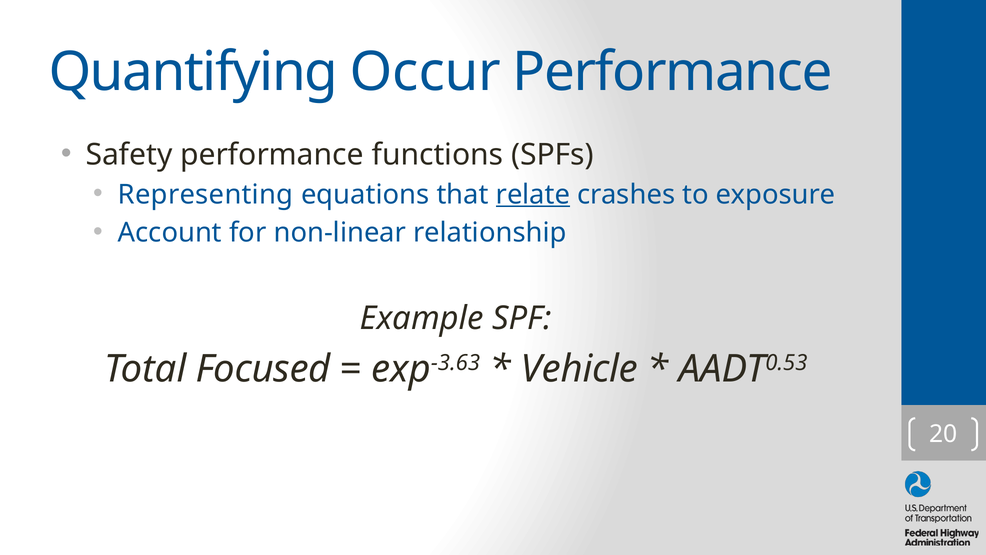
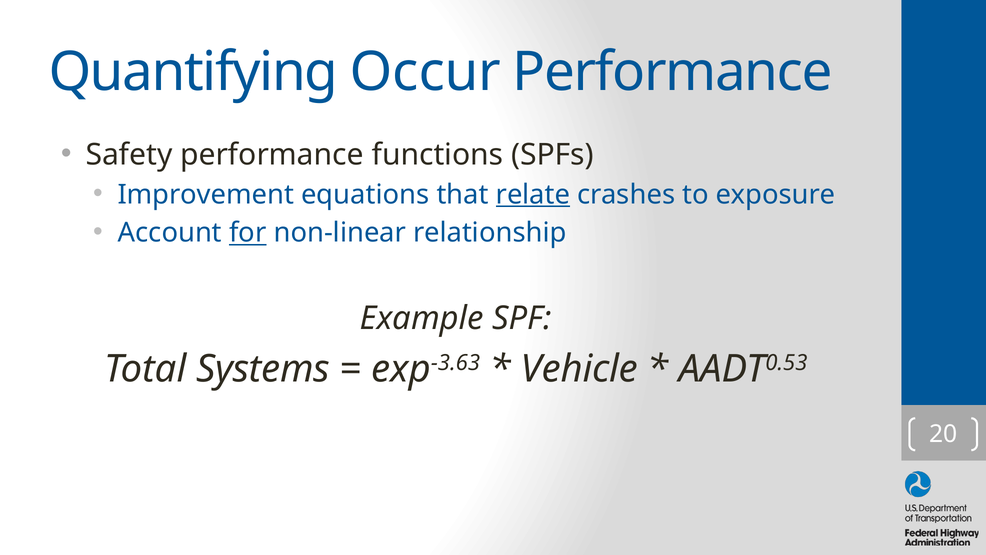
Representing: Representing -> Improvement
for underline: none -> present
Focused: Focused -> Systems
